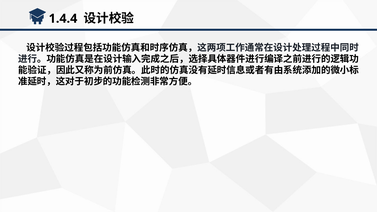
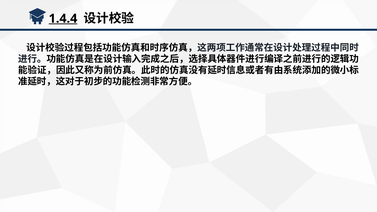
1.4.4 underline: none -> present
